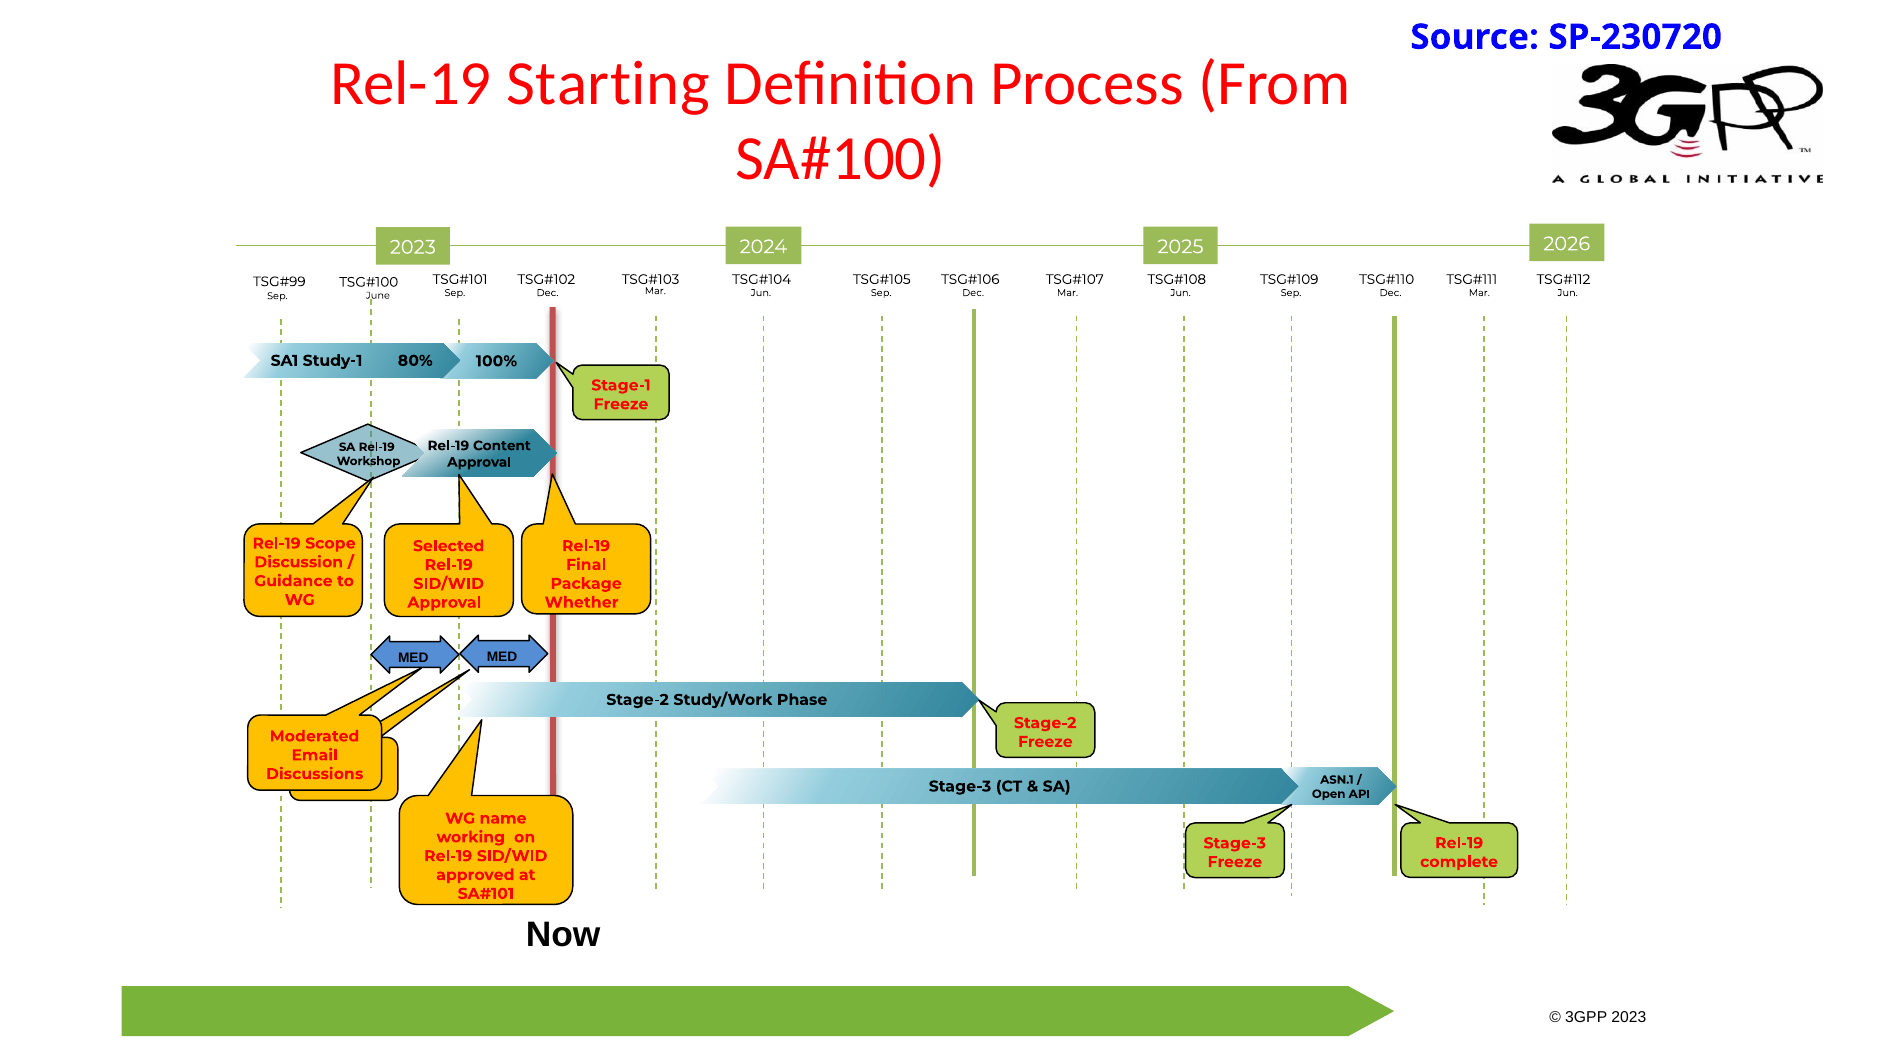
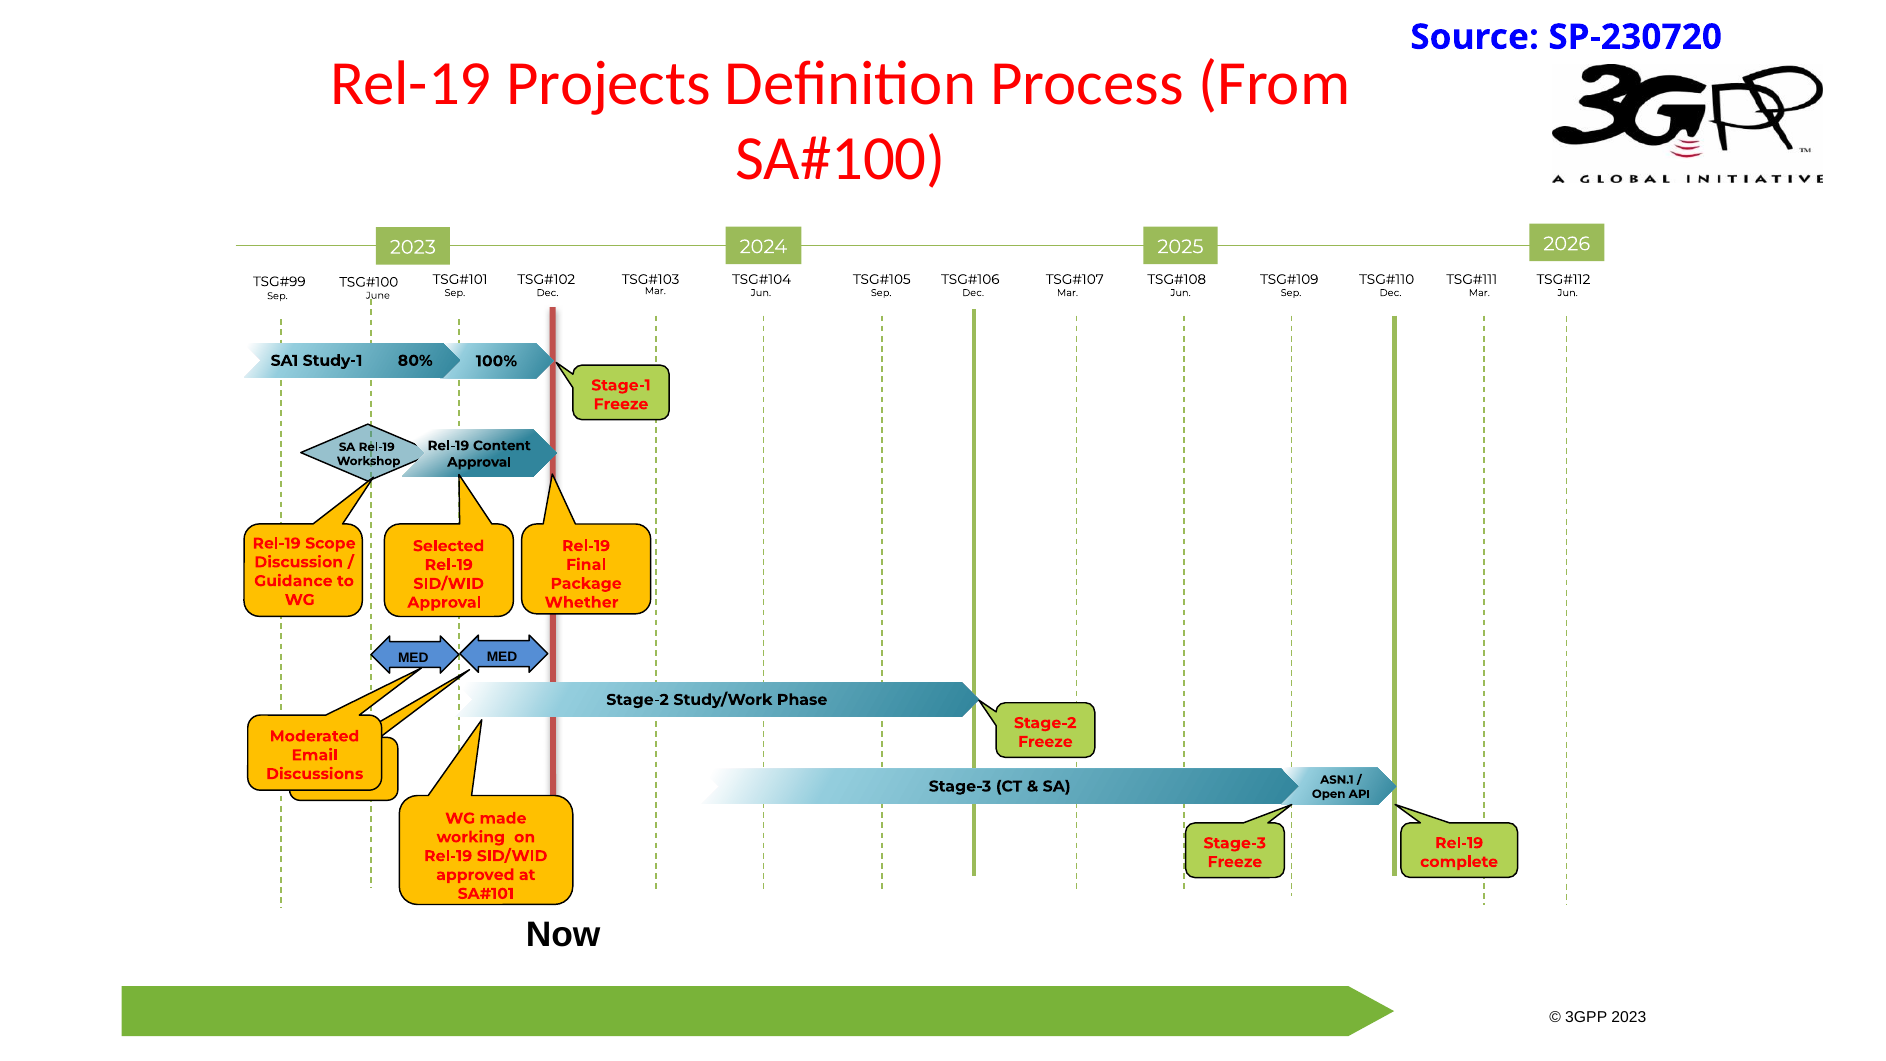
Starting: Starting -> Projects
name: name -> made
